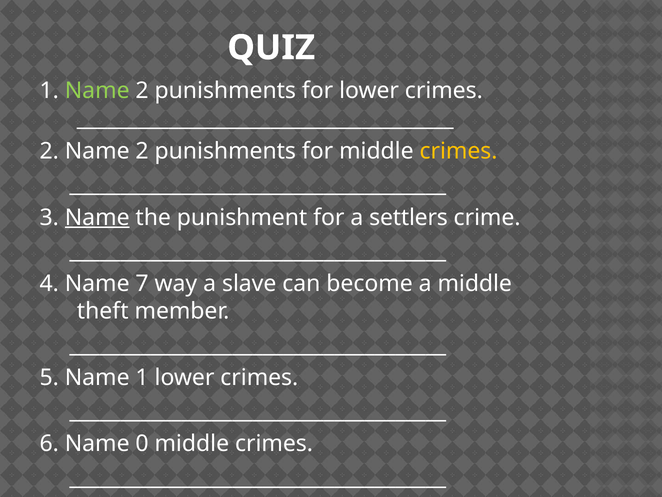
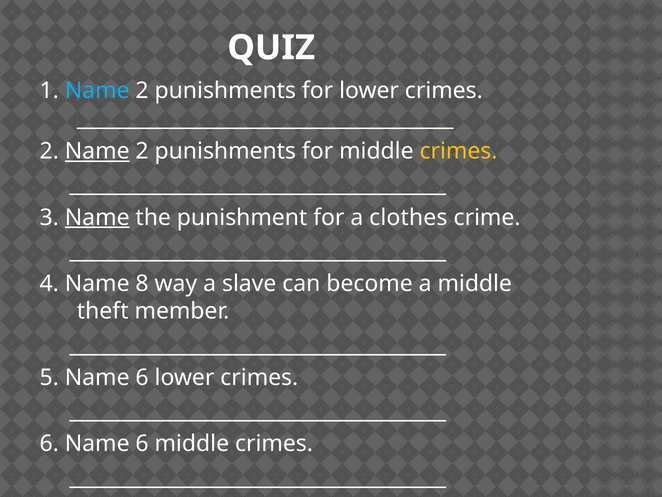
Name at (97, 90) colour: light green -> light blue
Name at (97, 151) underline: none -> present
settlers: settlers -> clothes
7: 7 -> 8
5 Name 1: 1 -> 6
6 Name 0: 0 -> 6
